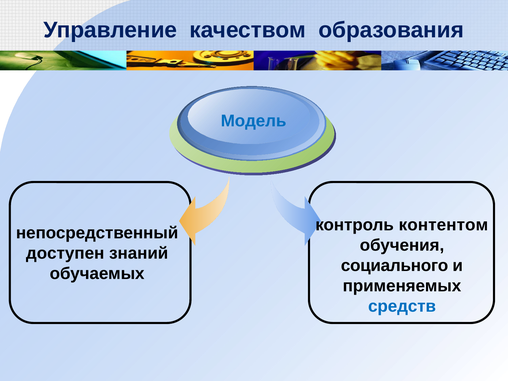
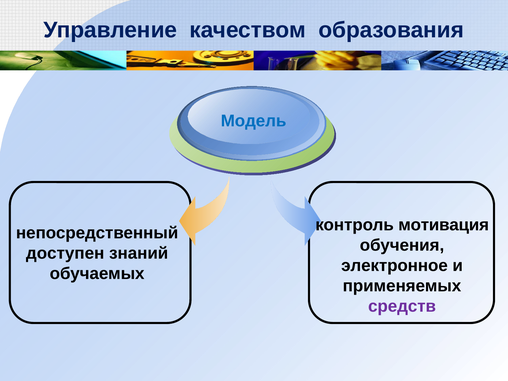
контентом: контентом -> мотивация
социального: социального -> электронное
средств colour: blue -> purple
